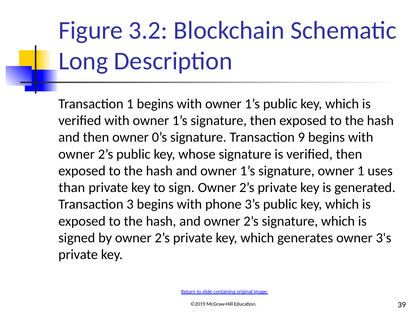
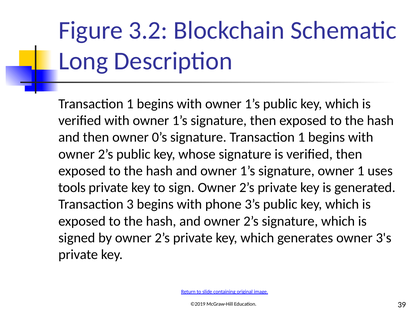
signature Transaction 9: 9 -> 1
than: than -> tools
